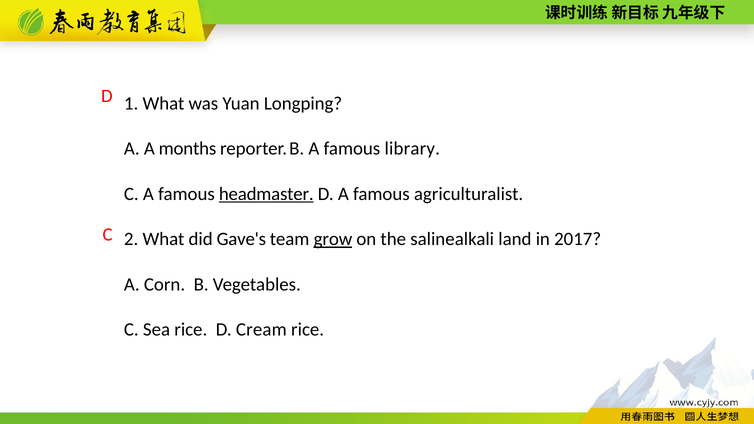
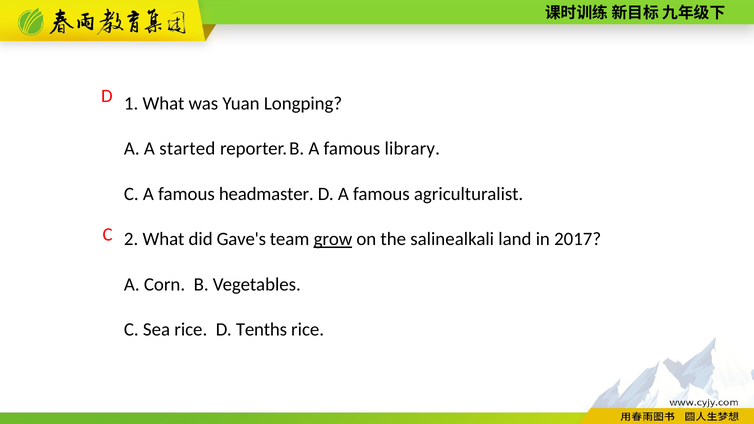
months: months -> started
headmaster underline: present -> none
Cream: Cream -> Tenths
